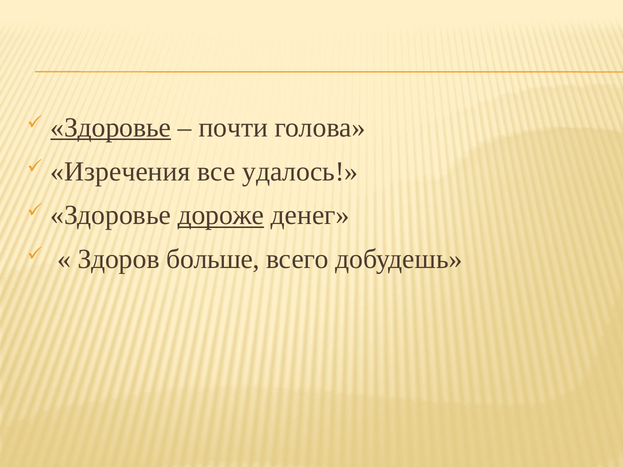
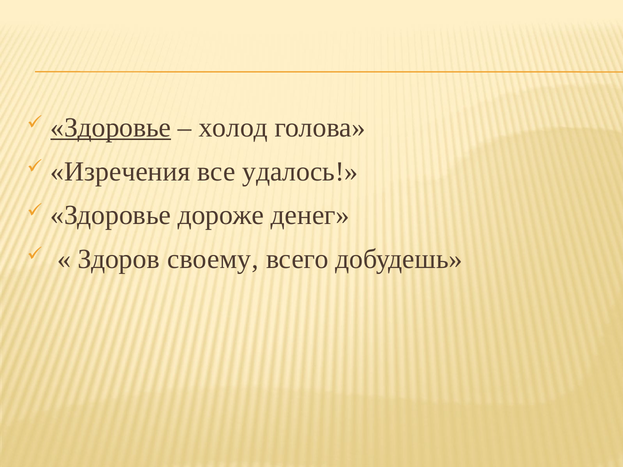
почти: почти -> холод
дороже underline: present -> none
больше: больше -> своему
